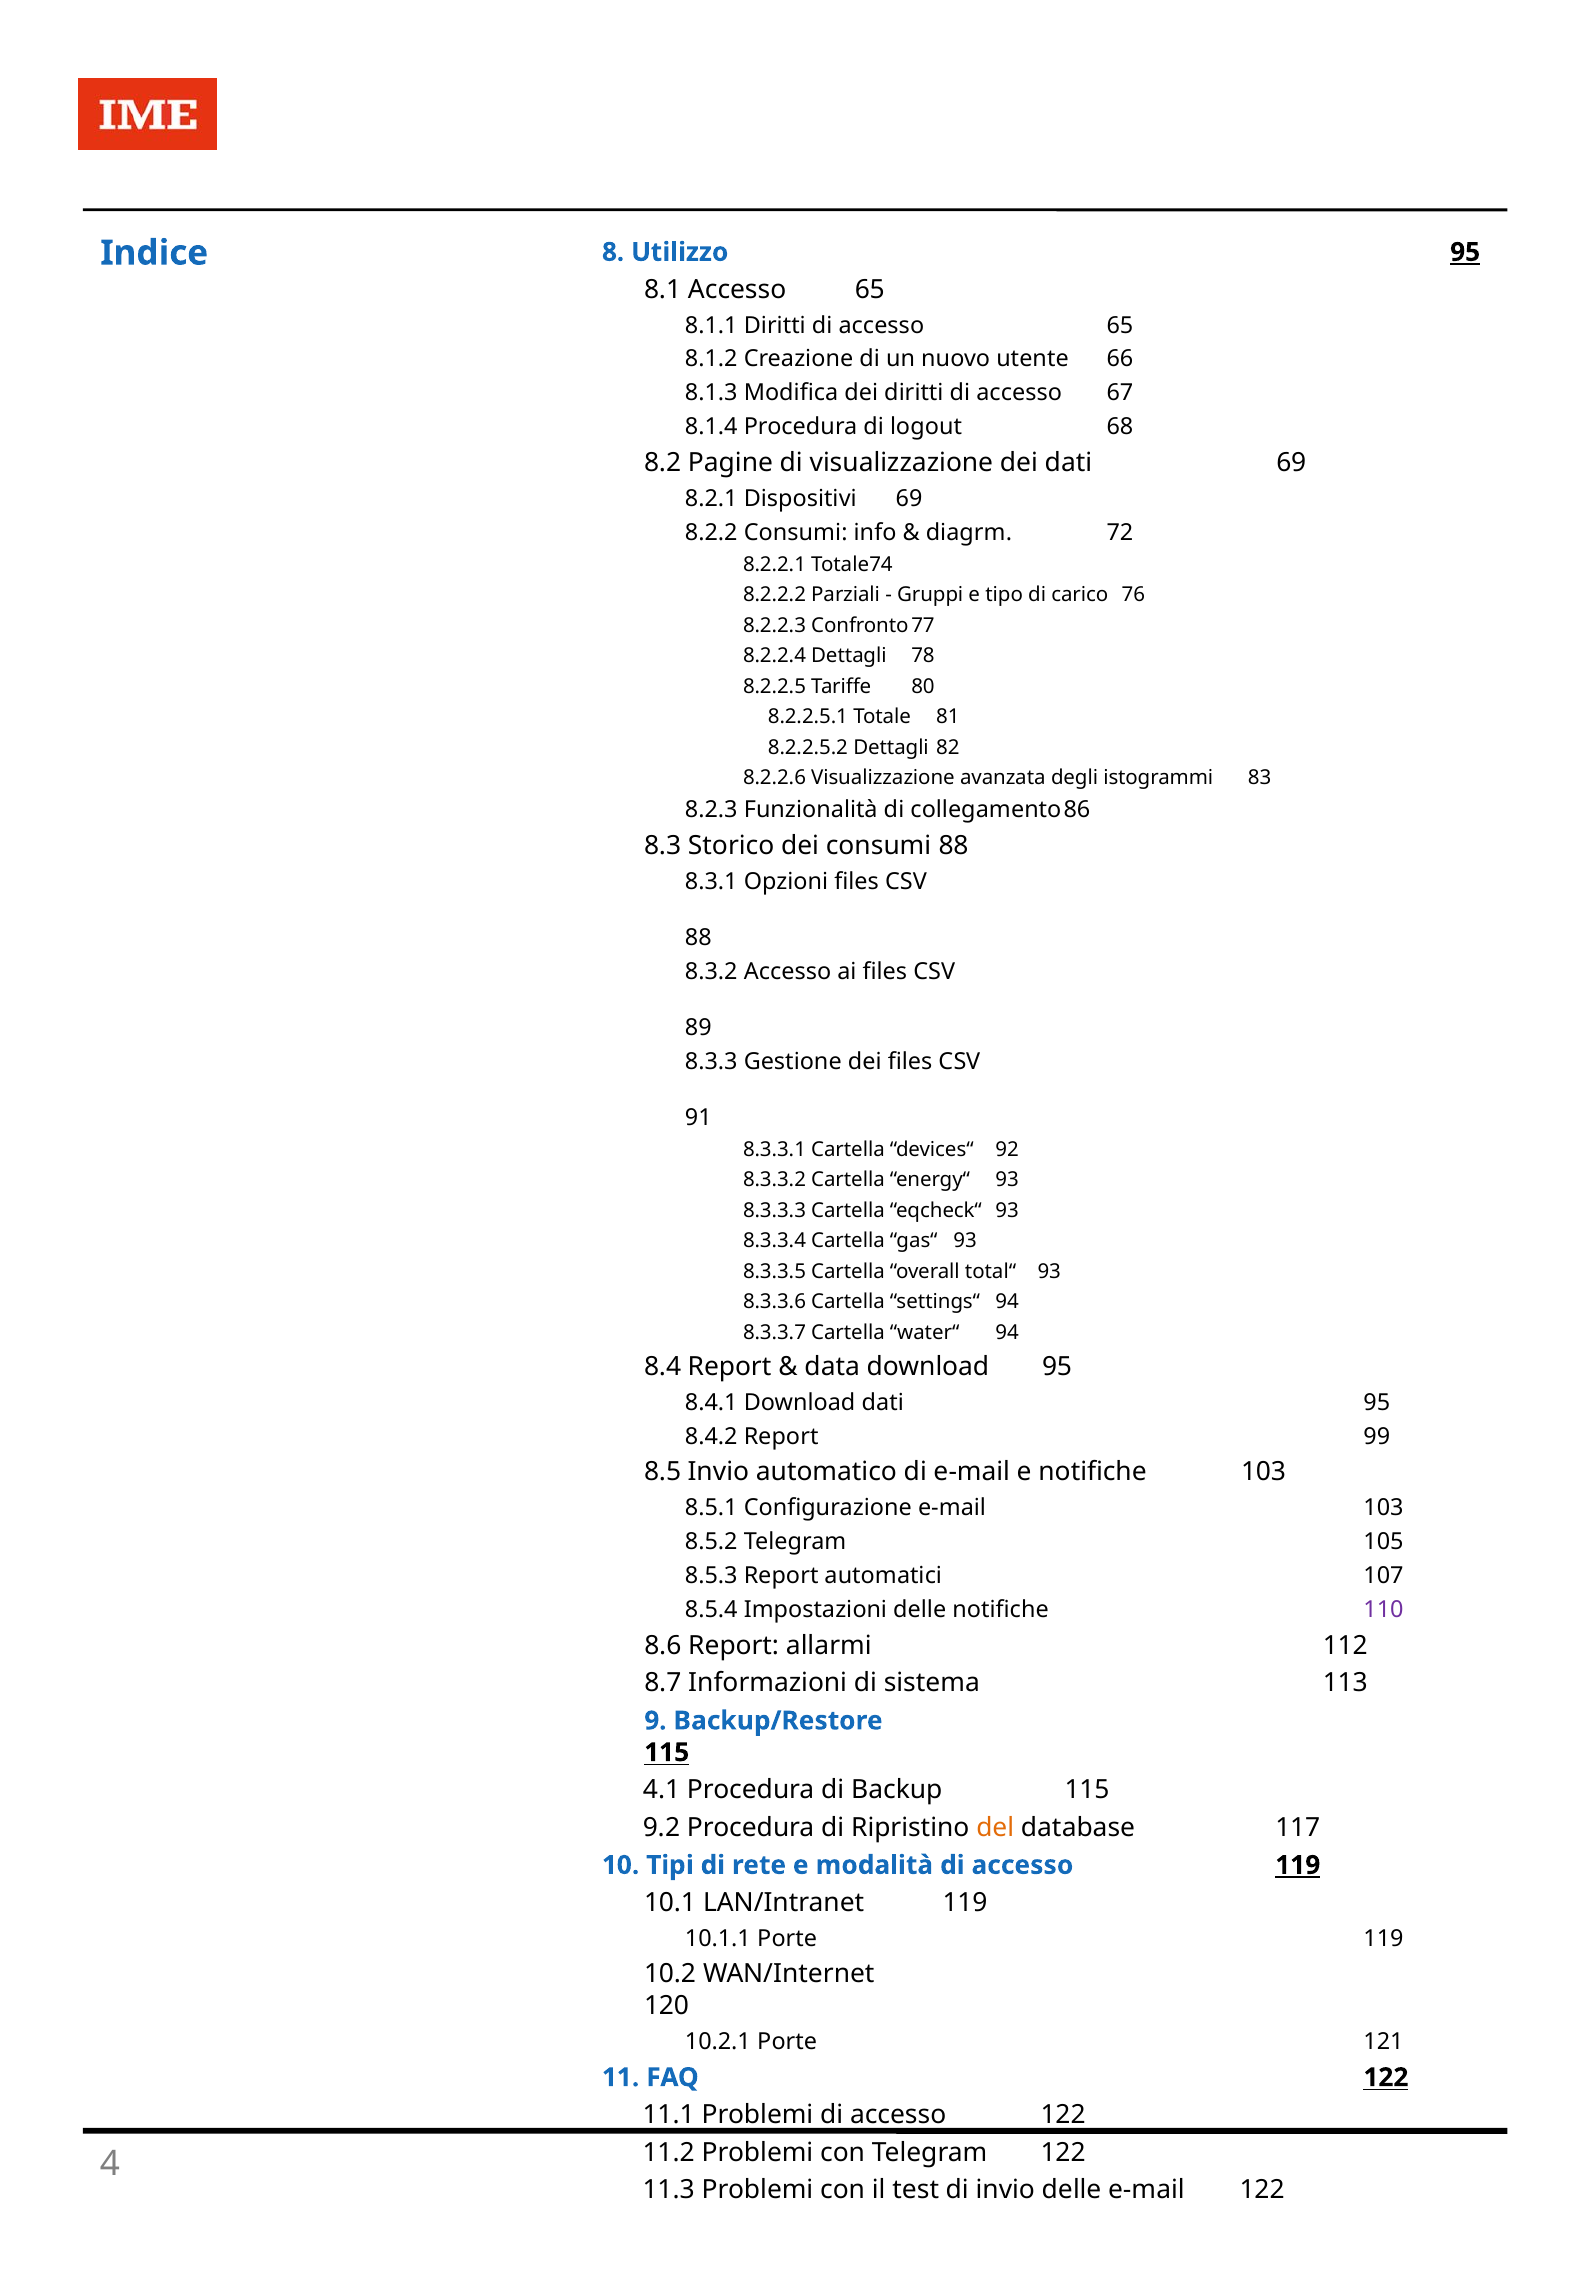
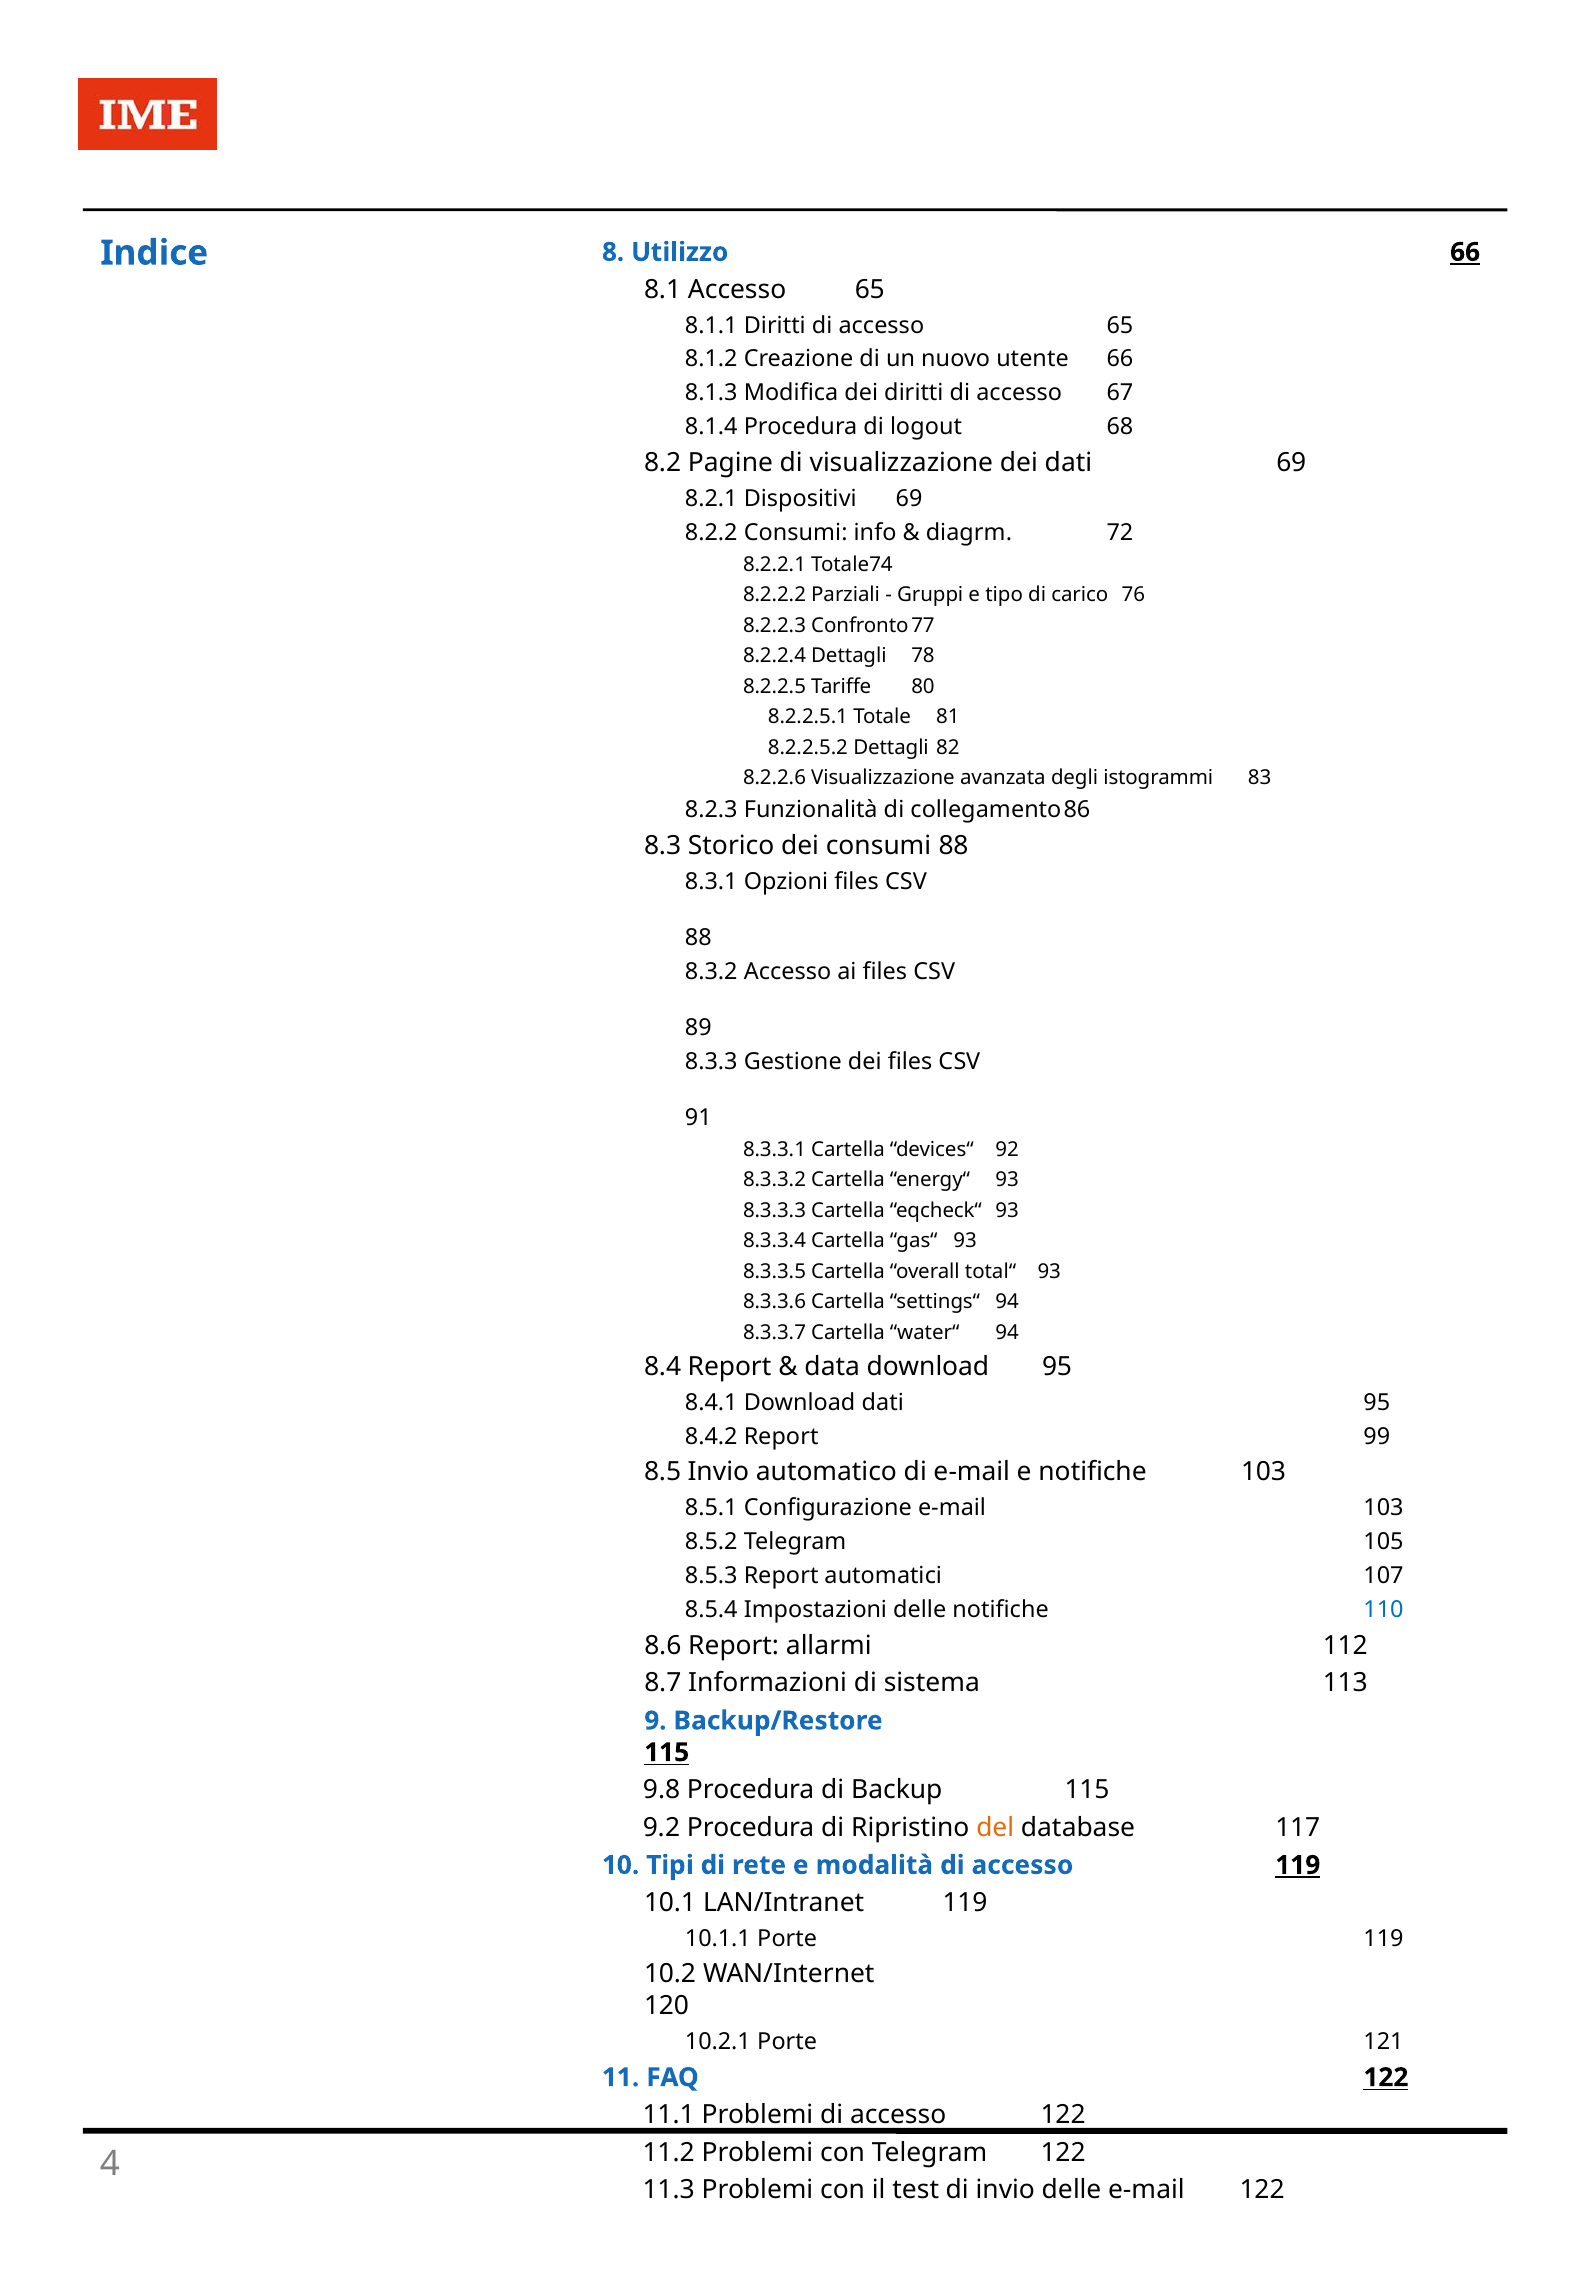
Utilizzo 95: 95 -> 66
110 colour: purple -> blue
4.1: 4.1 -> 9.8
